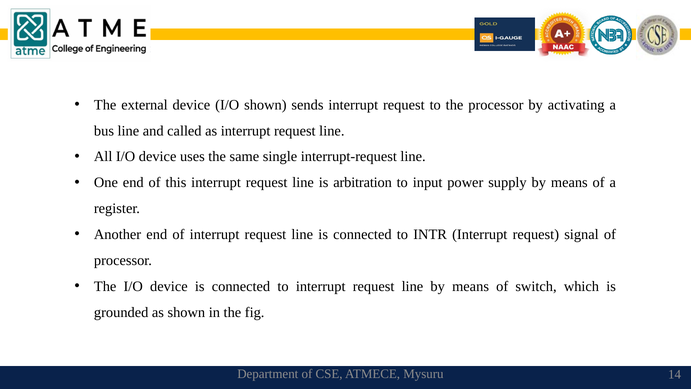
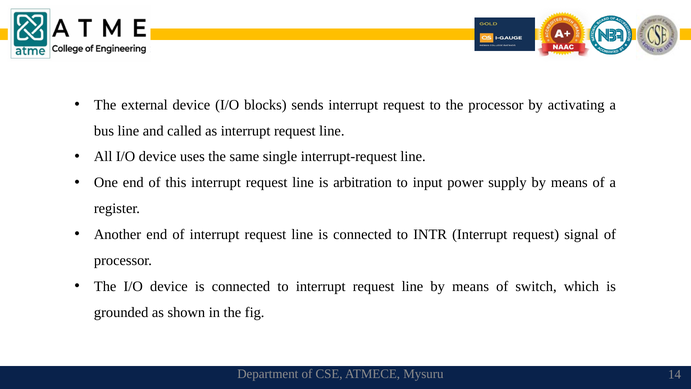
I/O shown: shown -> blocks
